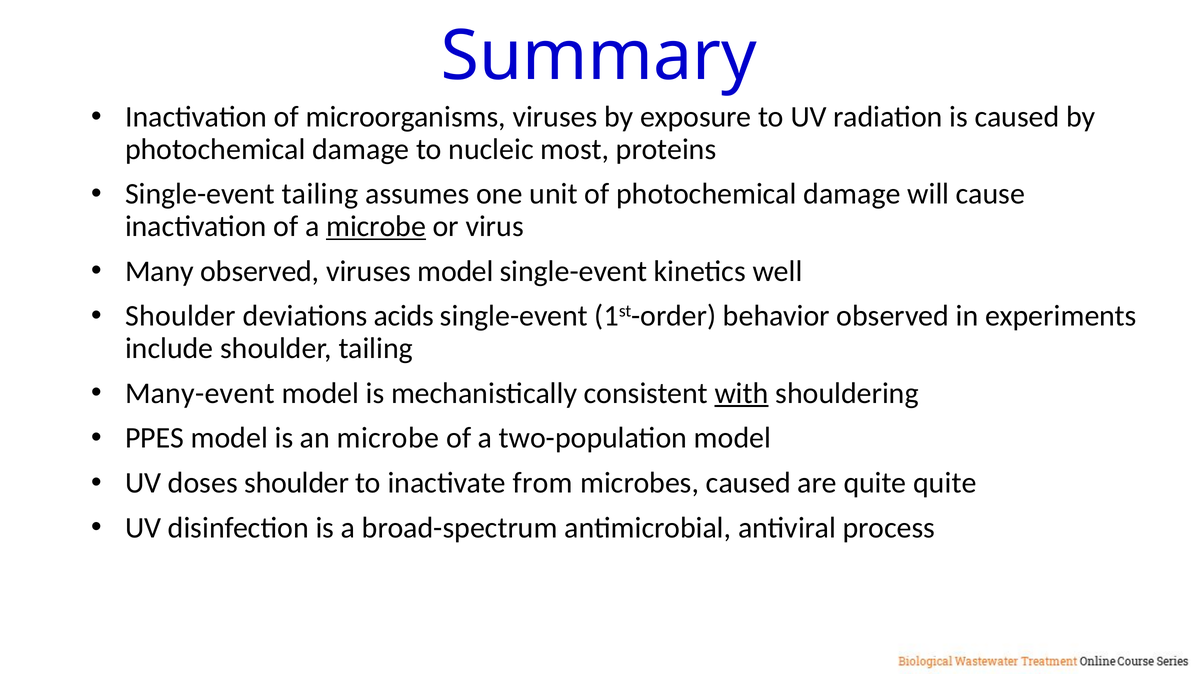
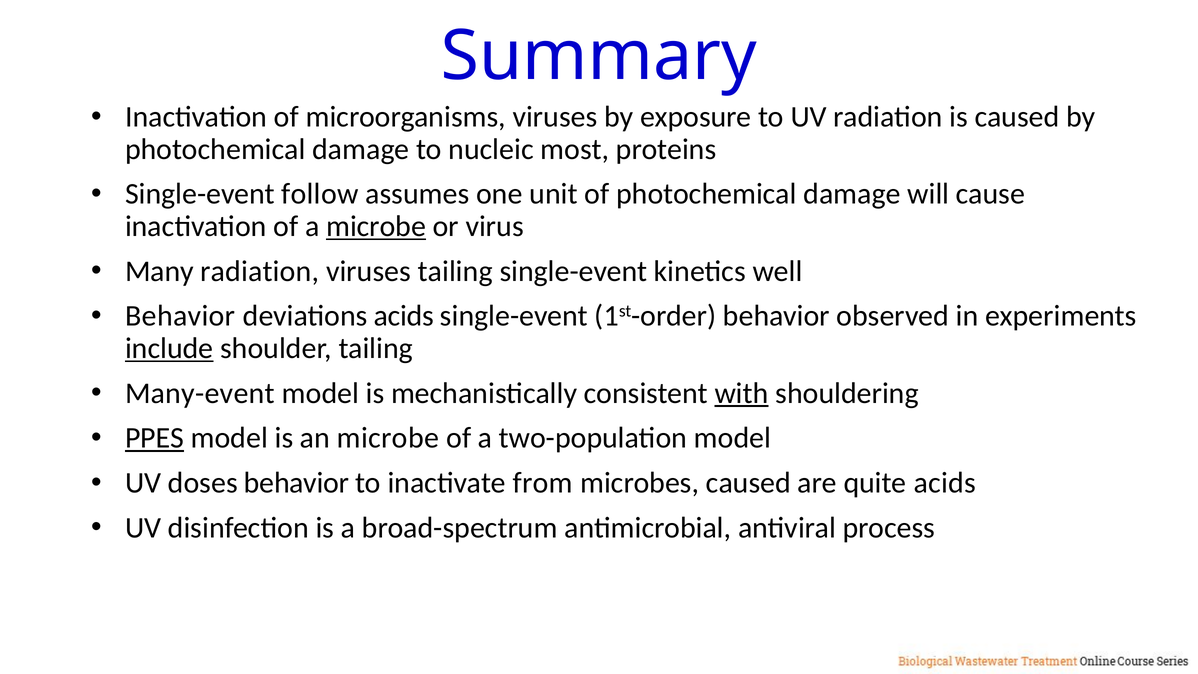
Single-event tailing: tailing -> follow
Many observed: observed -> radiation
viruses model: model -> tailing
Shoulder at (180, 316): Shoulder -> Behavior
include underline: none -> present
PPES underline: none -> present
doses shoulder: shoulder -> behavior
quite quite: quite -> acids
